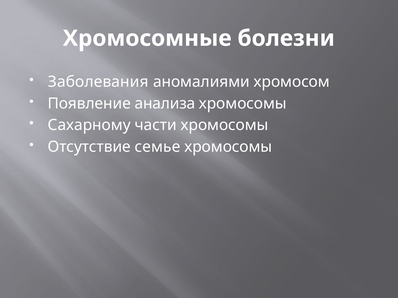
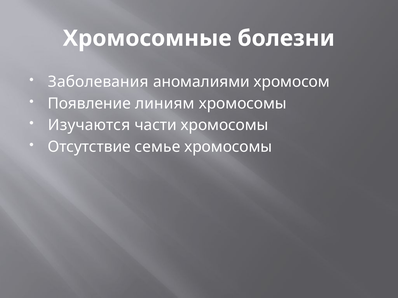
анализа: анализа -> линиям
Сахарному: Сахарному -> Изучаются
